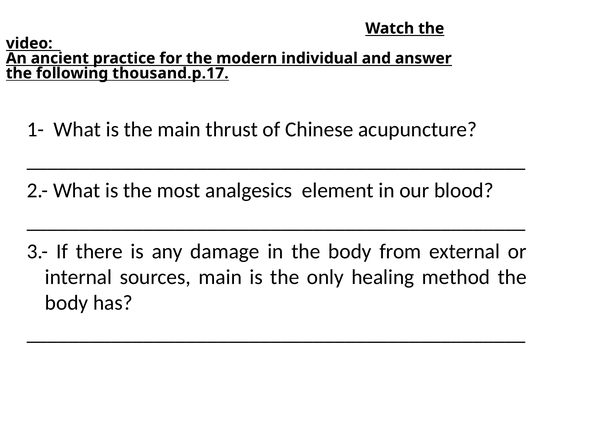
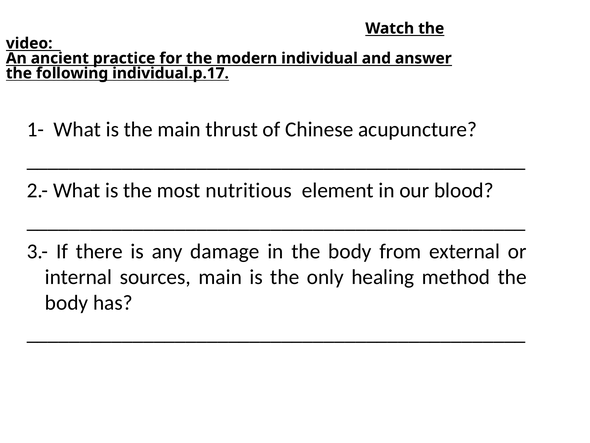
thousand.p.17: thousand.p.17 -> individual.p.17
analgesics: analgesics -> nutritious
